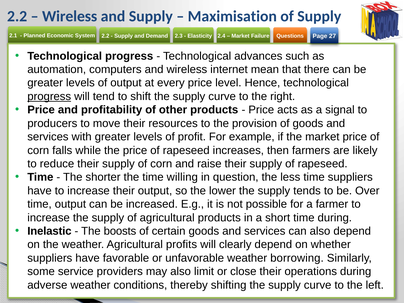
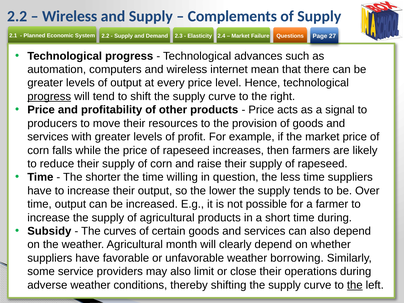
Maximisation: Maximisation -> Complements
Inelastic: Inelastic -> Subsidy
boosts: boosts -> curves
profits: profits -> month
the at (355, 285) underline: none -> present
